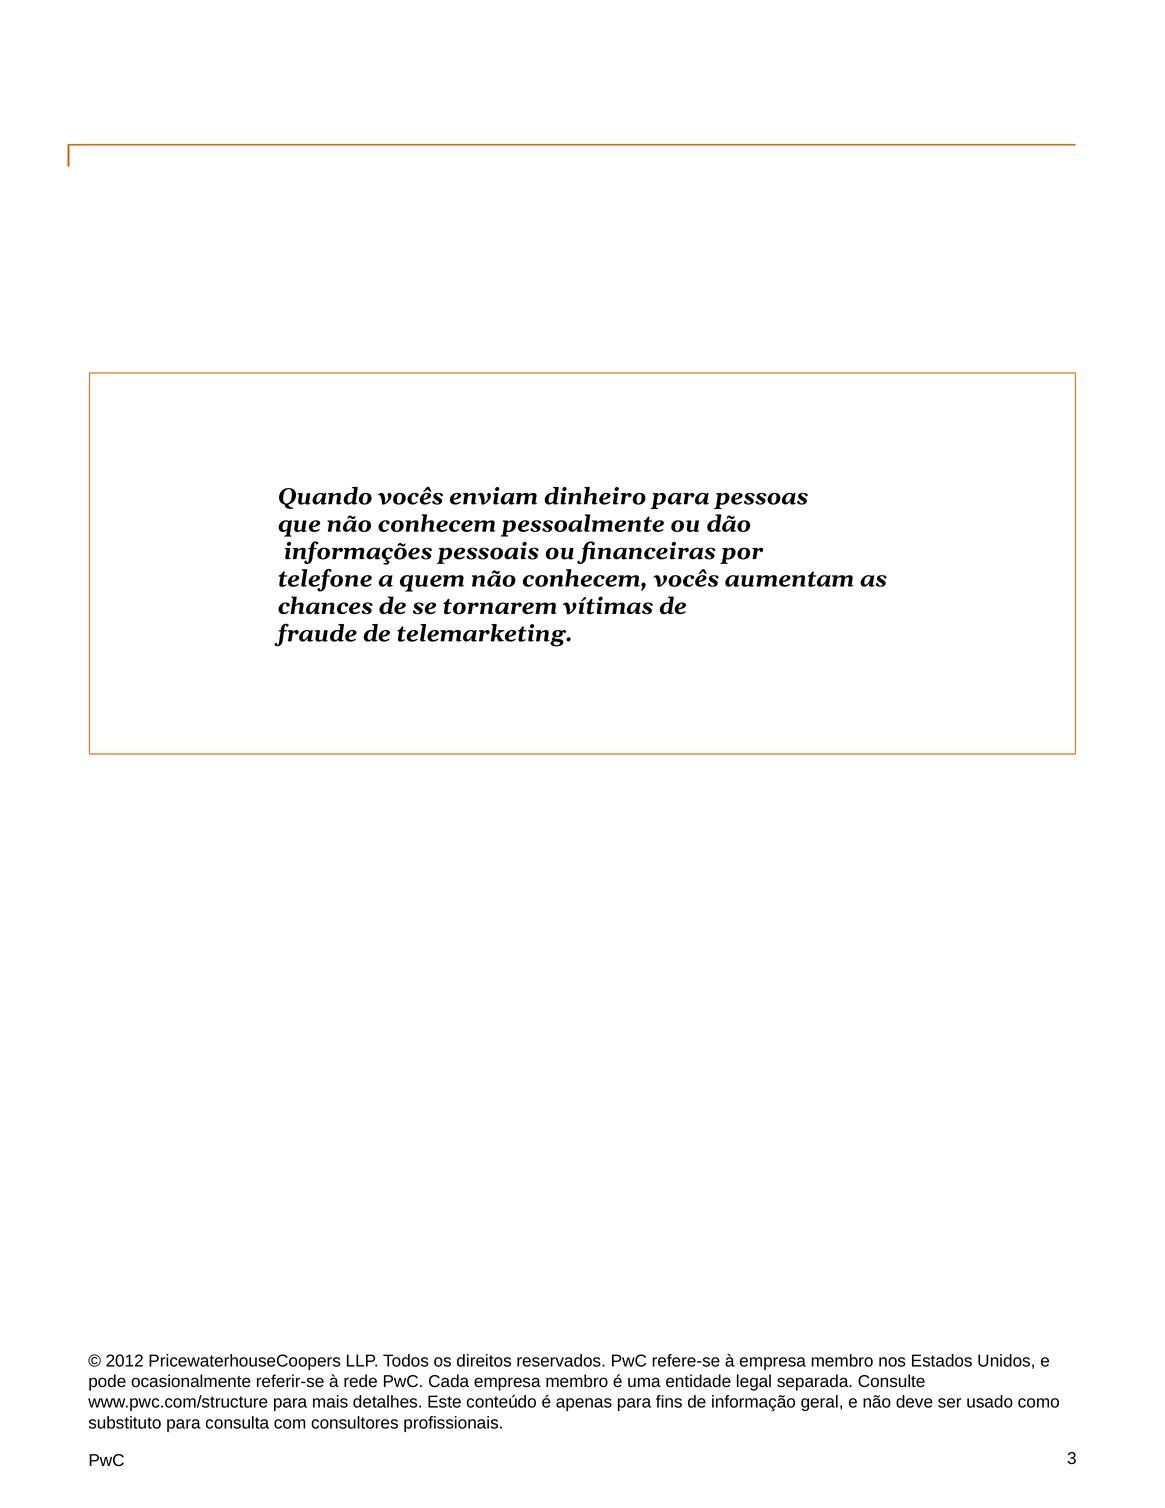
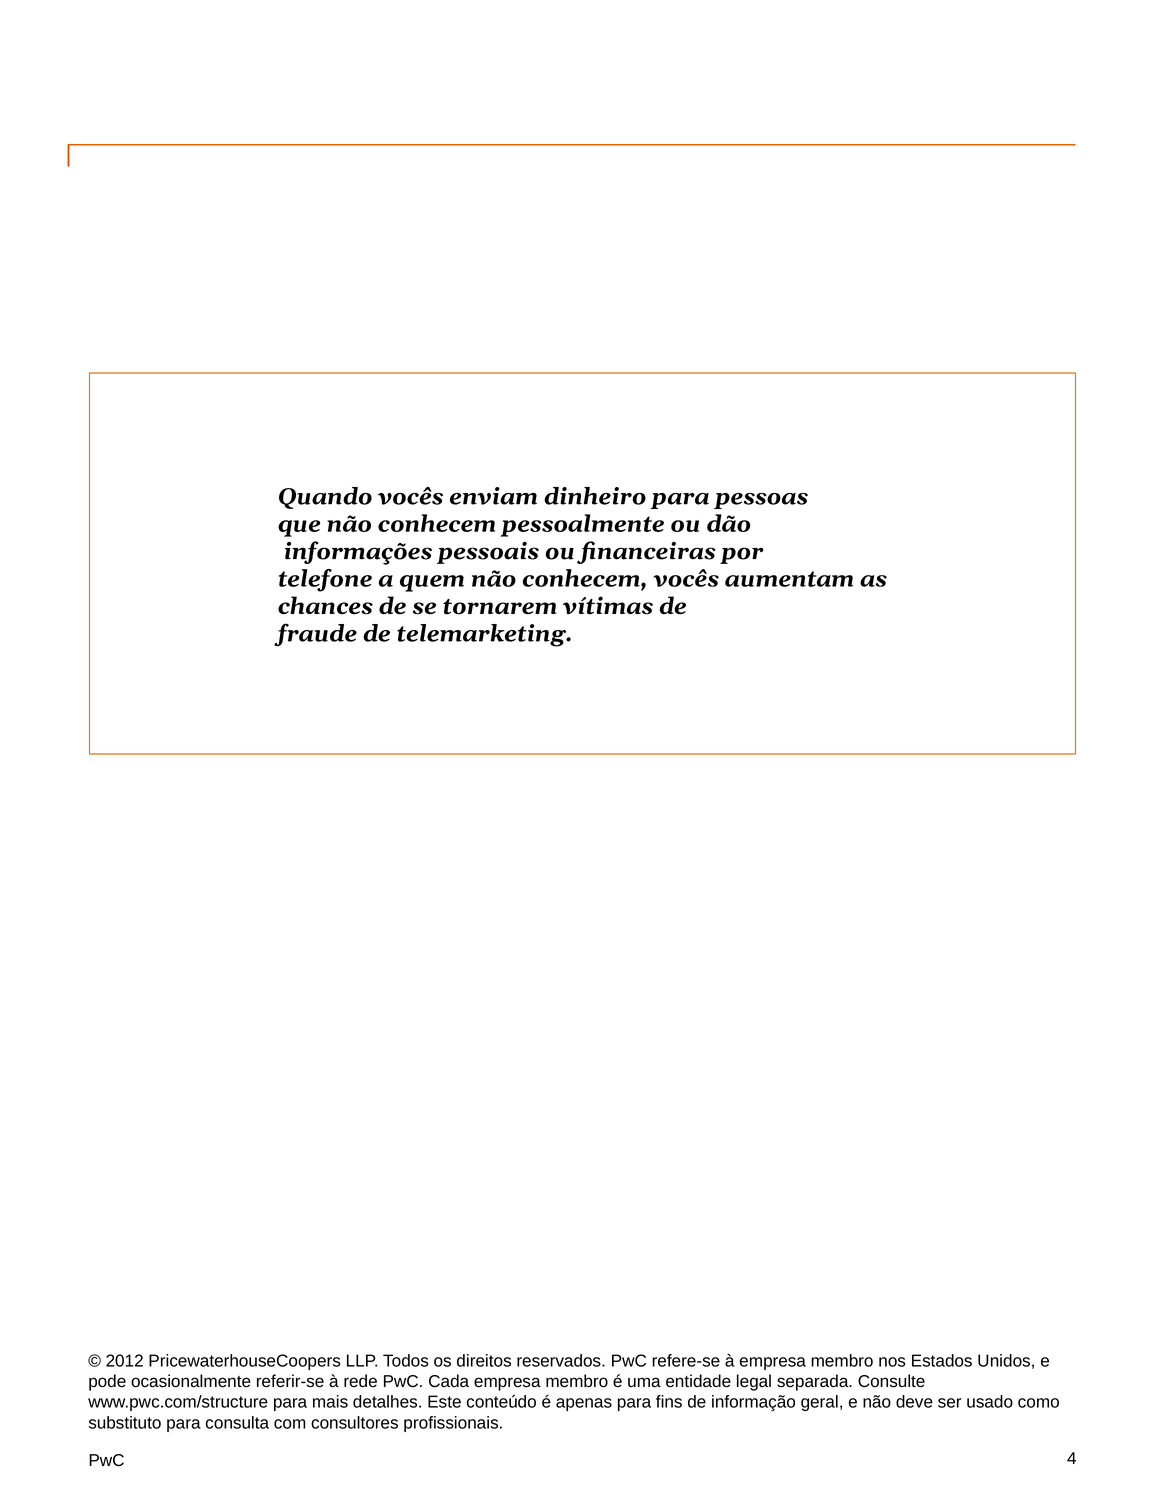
3: 3 -> 4
